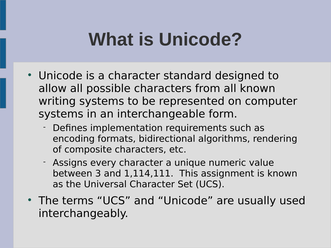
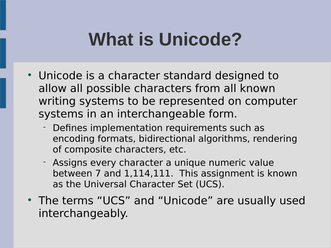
3: 3 -> 7
